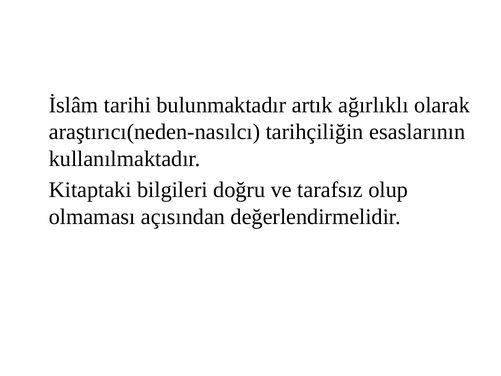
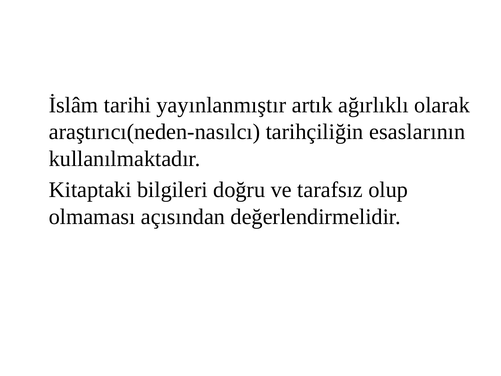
bulunmaktadır: bulunmaktadır -> yayınlanmıştır
